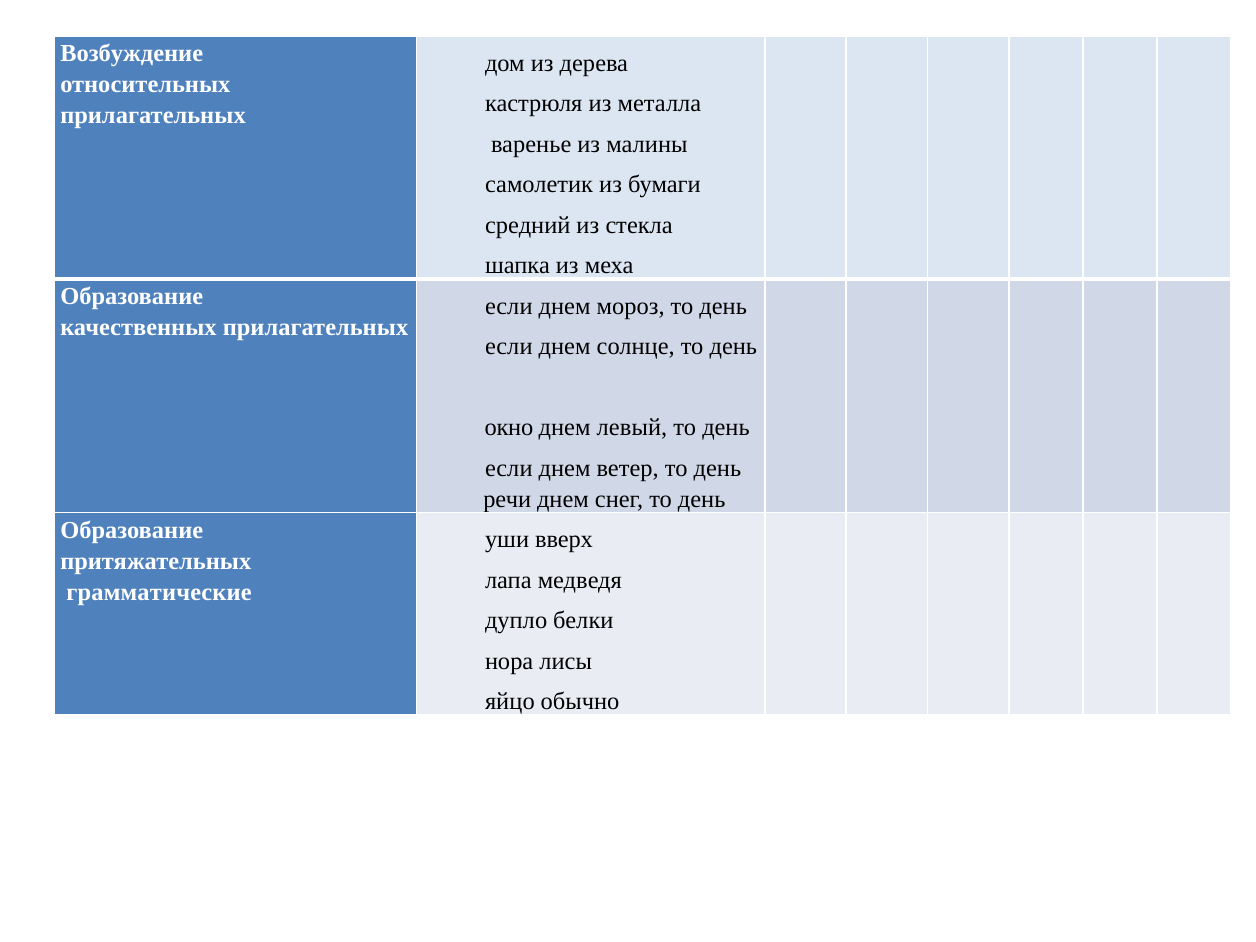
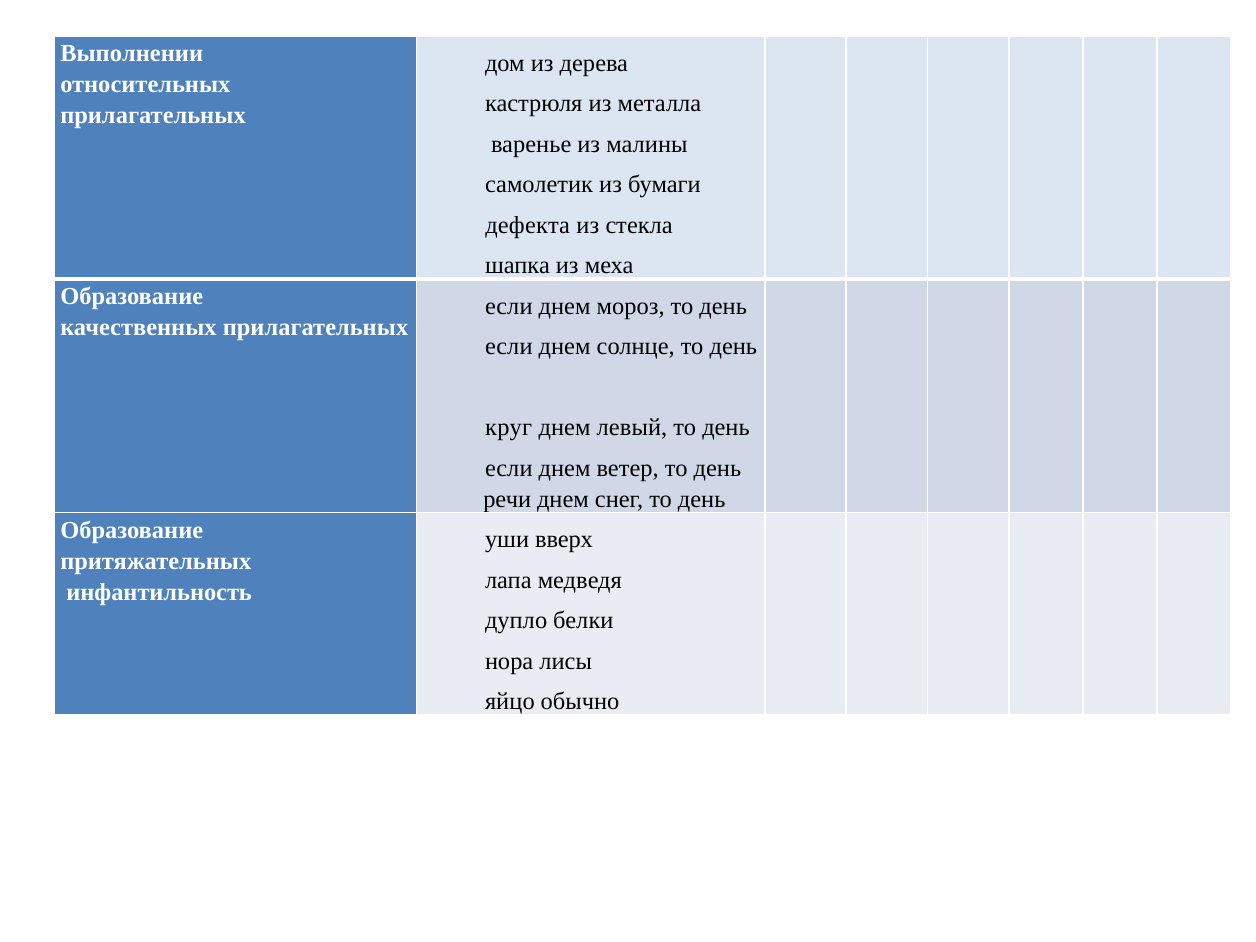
Возбуждение: Возбуждение -> Выполнении
средний: средний -> дефекта
окно: окно -> круг
грамматические: грамматические -> инфантильность
